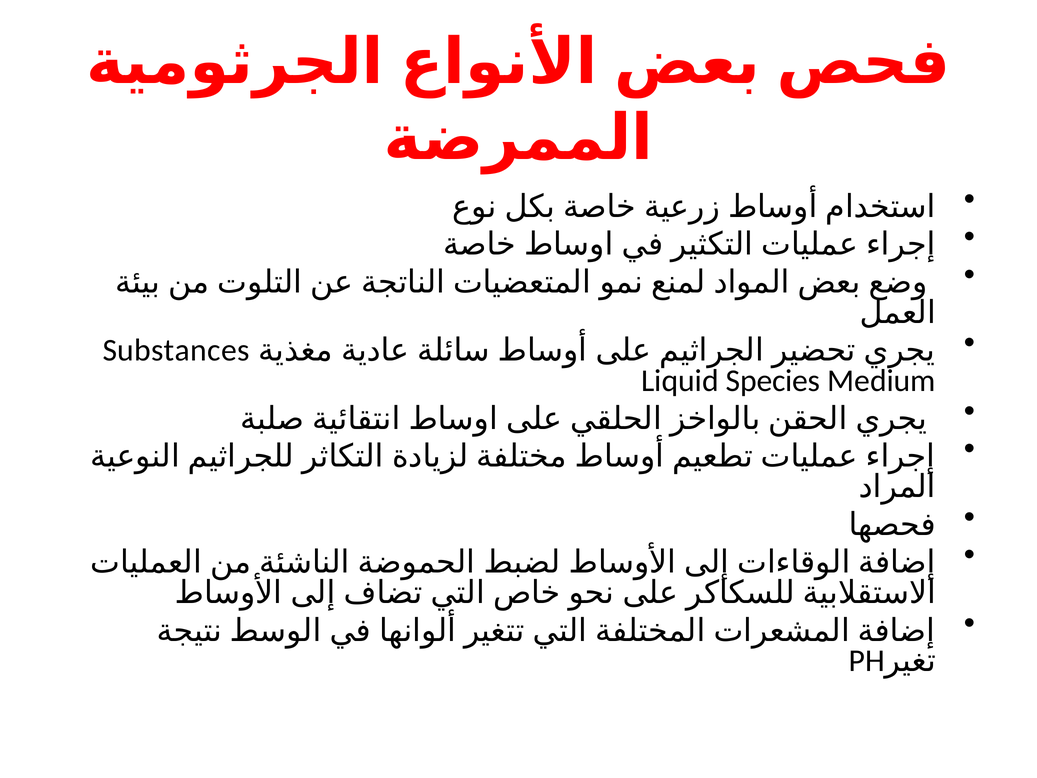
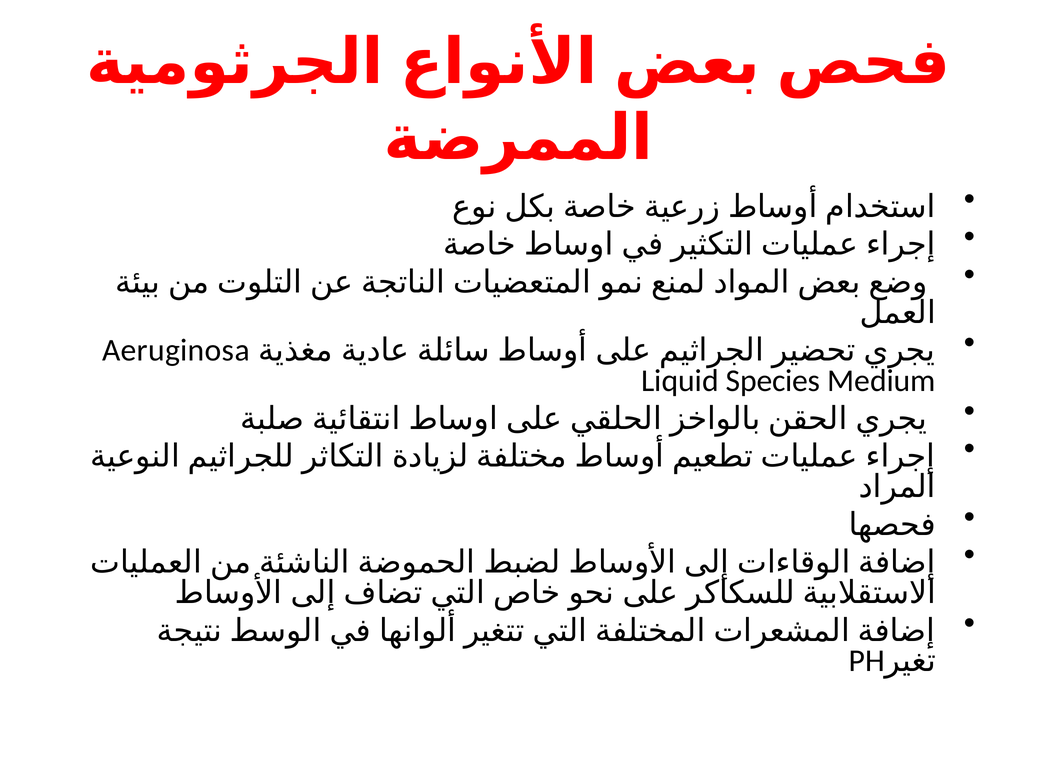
Substances: Substances -> Aeruginosa
